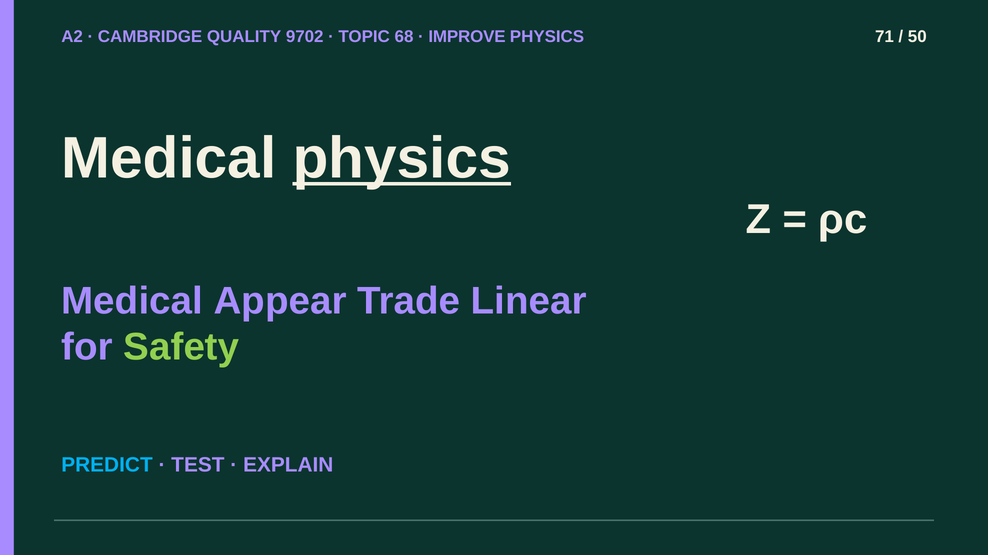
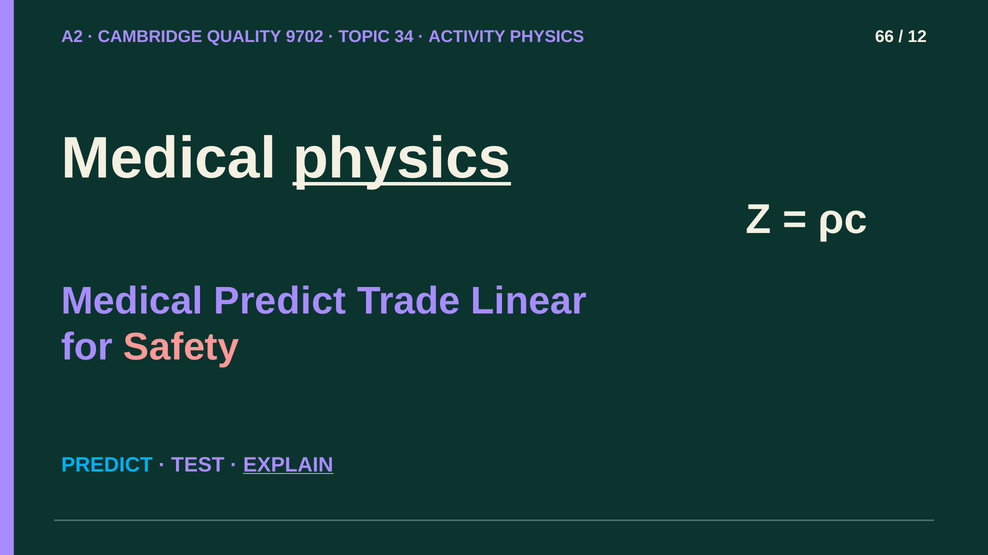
68: 68 -> 34
IMPROVE: IMPROVE -> ACTIVITY
71: 71 -> 66
50: 50 -> 12
Medical Appear: Appear -> Predict
Safety colour: light green -> pink
EXPLAIN underline: none -> present
